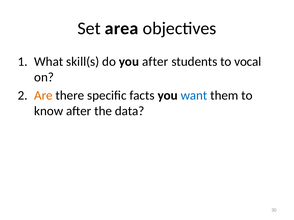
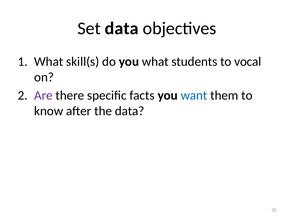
Set area: area -> data
you after: after -> what
Are colour: orange -> purple
